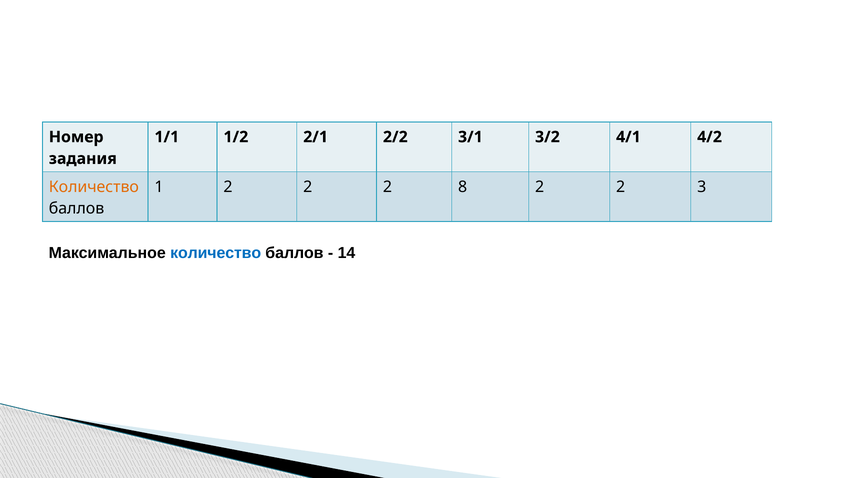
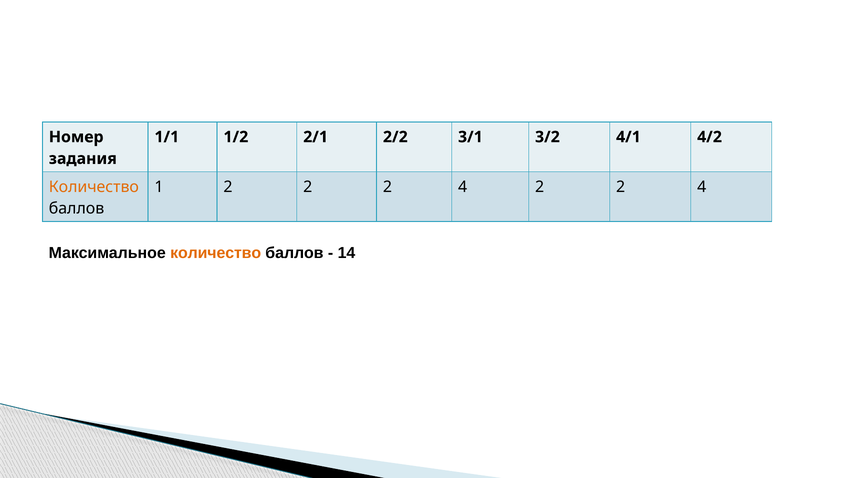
2 2 2 8: 8 -> 4
3 at (702, 187): 3 -> 4
количество at (216, 253) colour: blue -> orange
